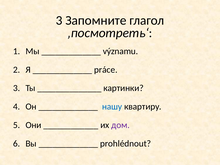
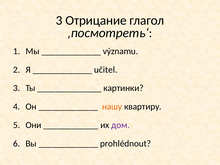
Запомните: Запомните -> Отрицание
práce: práce -> učitel
нашу colour: blue -> orange
